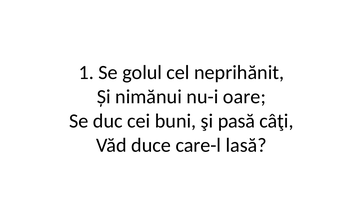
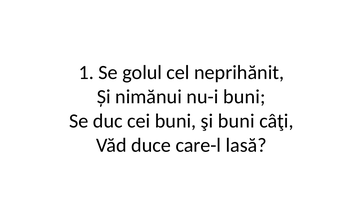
nu-i oare: oare -> buni
şi pasă: pasă -> buni
